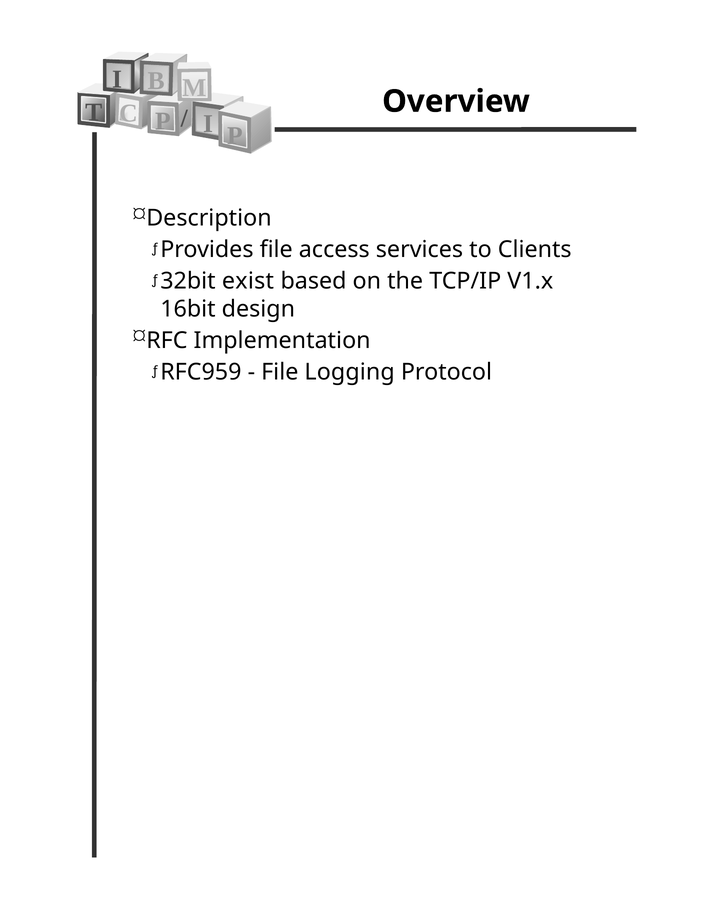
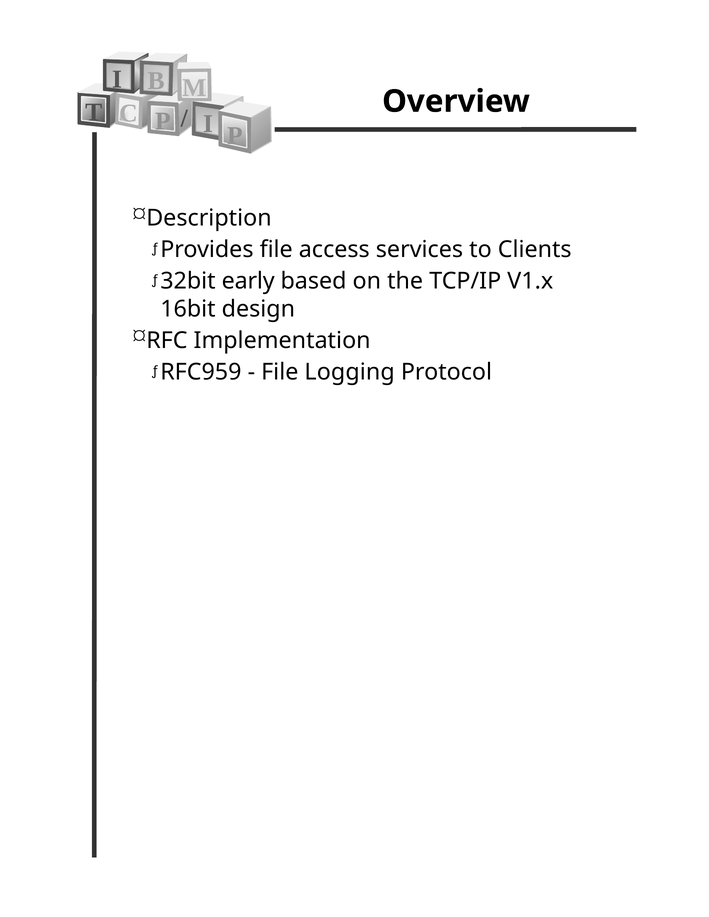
exist: exist -> early
